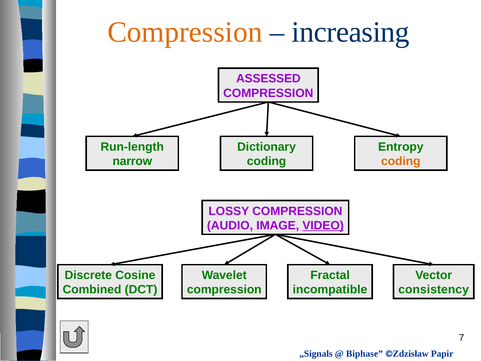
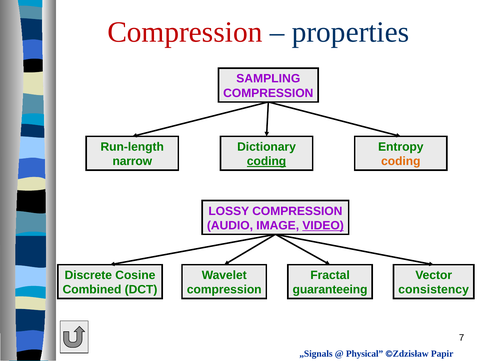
Compression at (185, 32) colour: orange -> red
increasing: increasing -> properties
ASSESSED: ASSESSED -> SAMPLING
coding at (267, 161) underline: none -> present
incompatible: incompatible -> guaranteeing
Biphase: Biphase -> Physical
